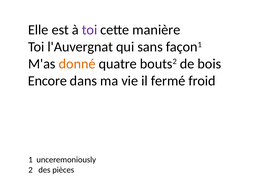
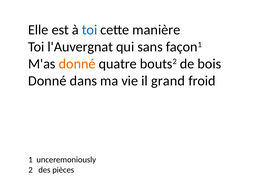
toi at (90, 30) colour: purple -> blue
Encore at (47, 81): Encore -> Donné
fermé: fermé -> grand
